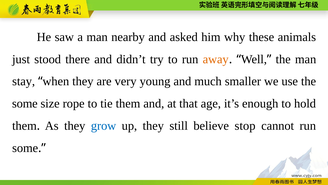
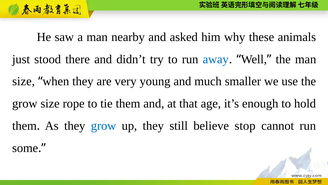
away colour: orange -> blue
stay at (24, 81): stay -> size
some at (25, 103): some -> grow
